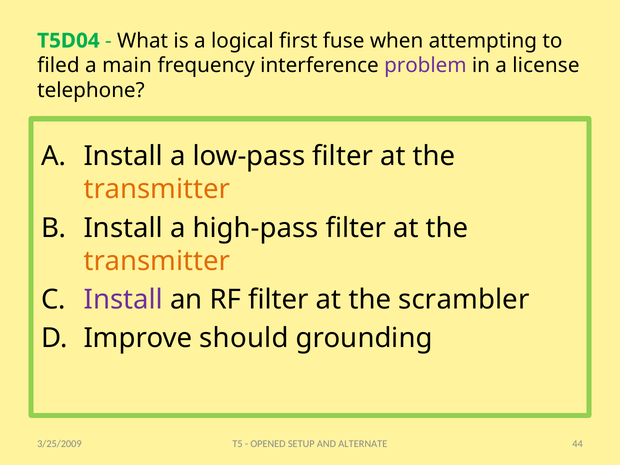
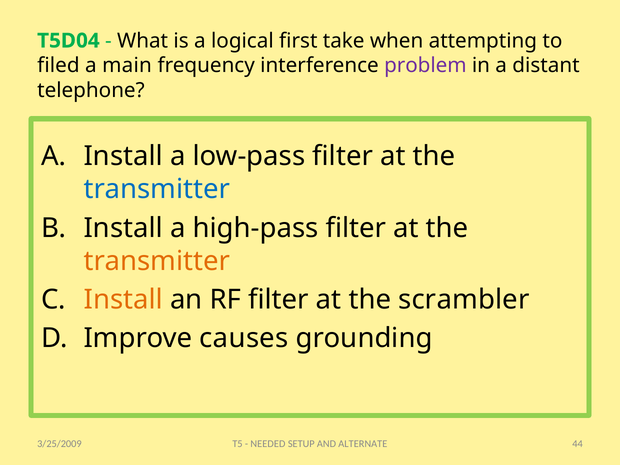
fuse: fuse -> take
license: license -> distant
transmitter at (157, 189) colour: orange -> blue
Install at (123, 300) colour: purple -> orange
should: should -> causes
OPENED: OPENED -> NEEDED
